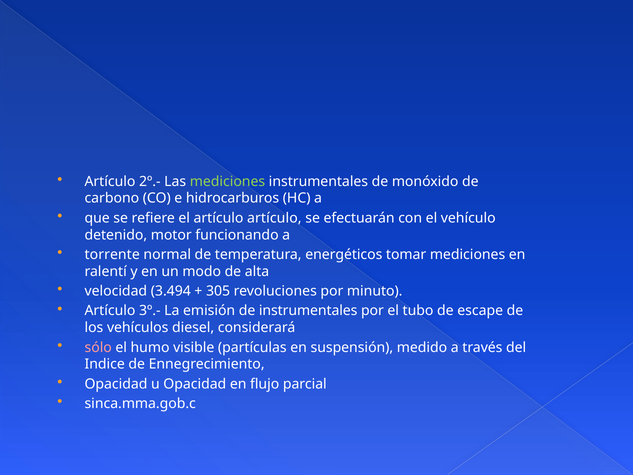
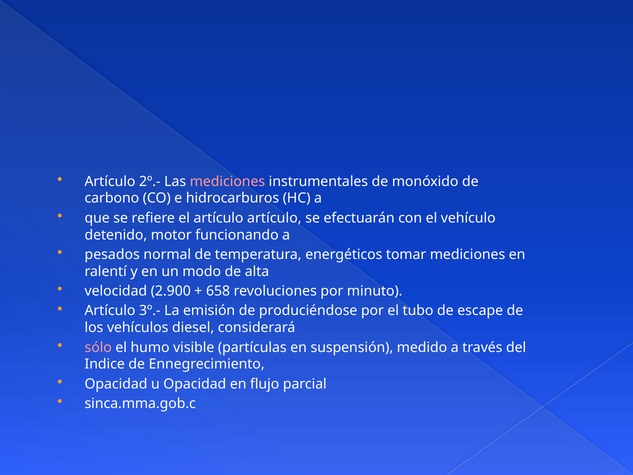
mediciones at (227, 181) colour: light green -> pink
torrente: torrente -> pesados
3.494: 3.494 -> 2.900
305: 305 -> 658
de instrumentales: instrumentales -> produciéndose
